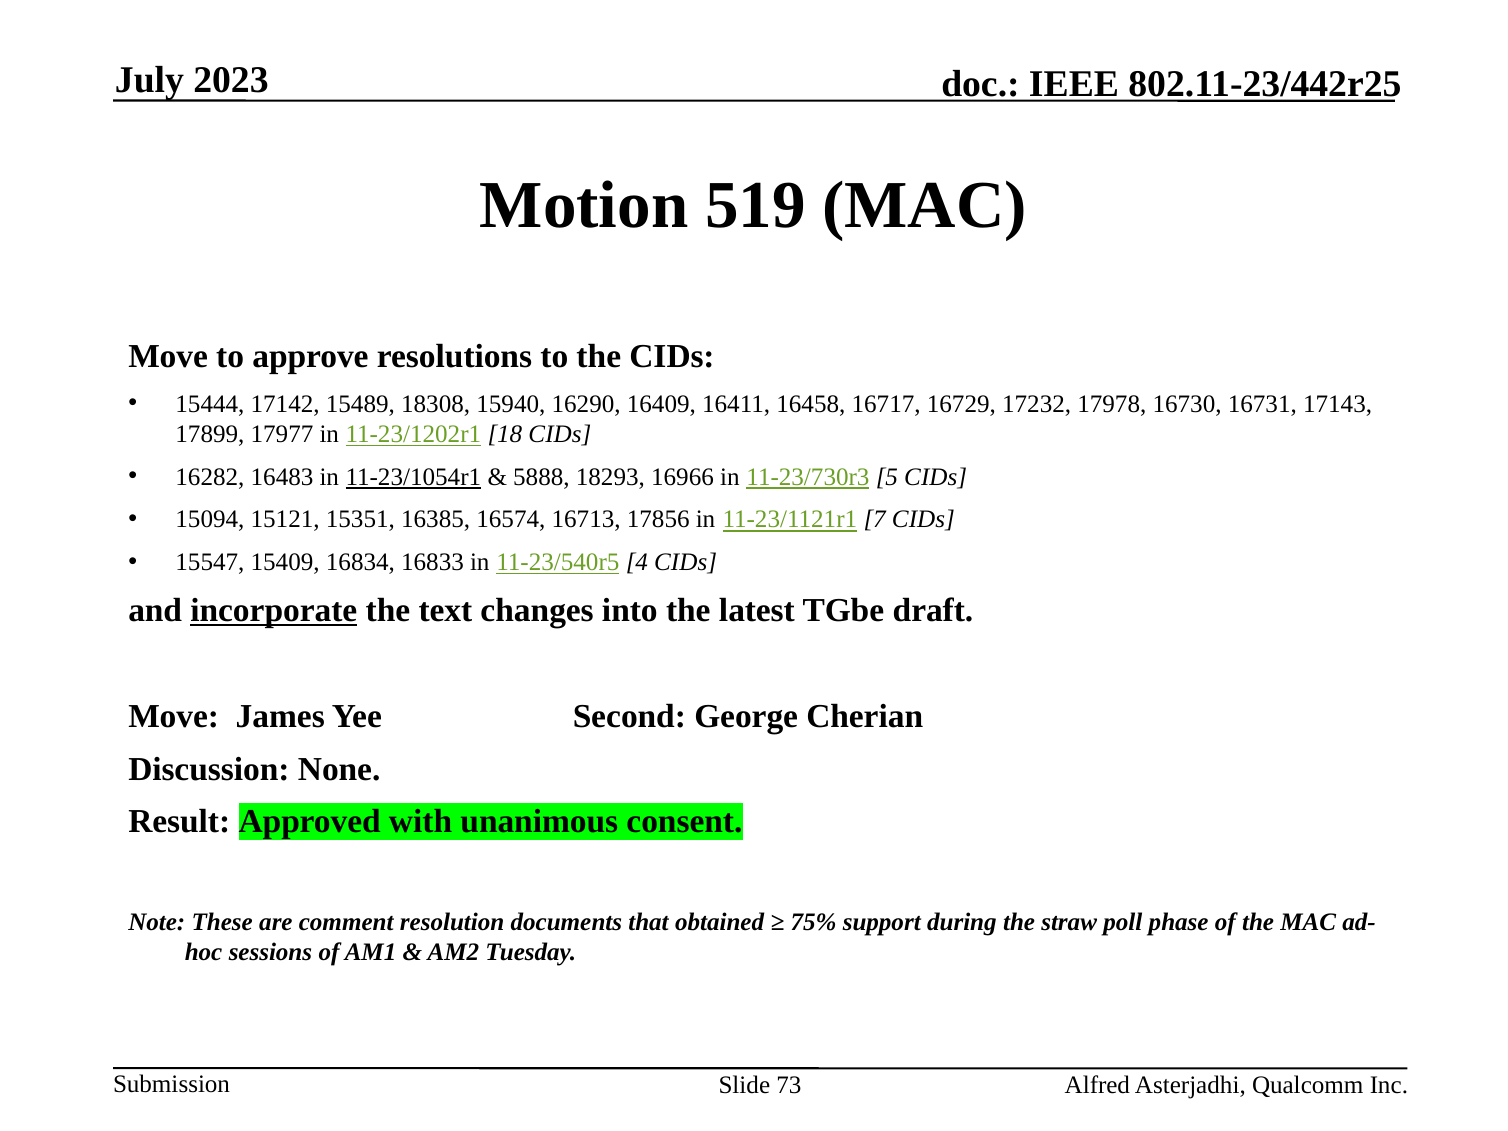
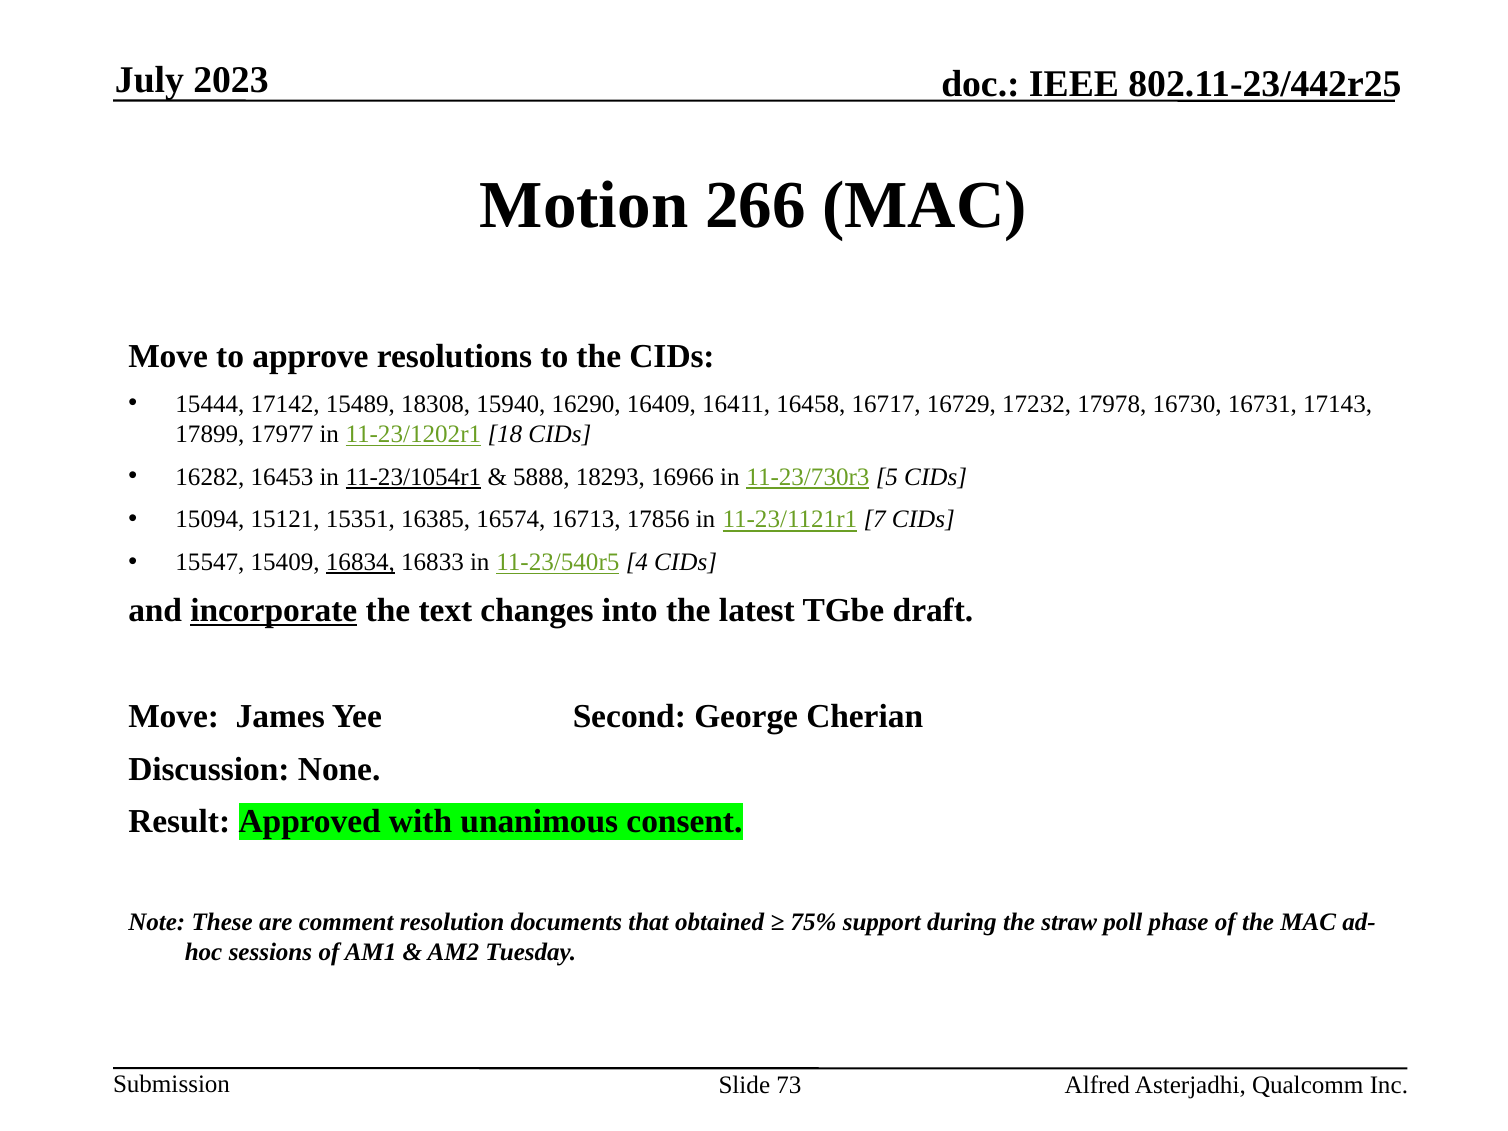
519: 519 -> 266
16483: 16483 -> 16453
16834 underline: none -> present
